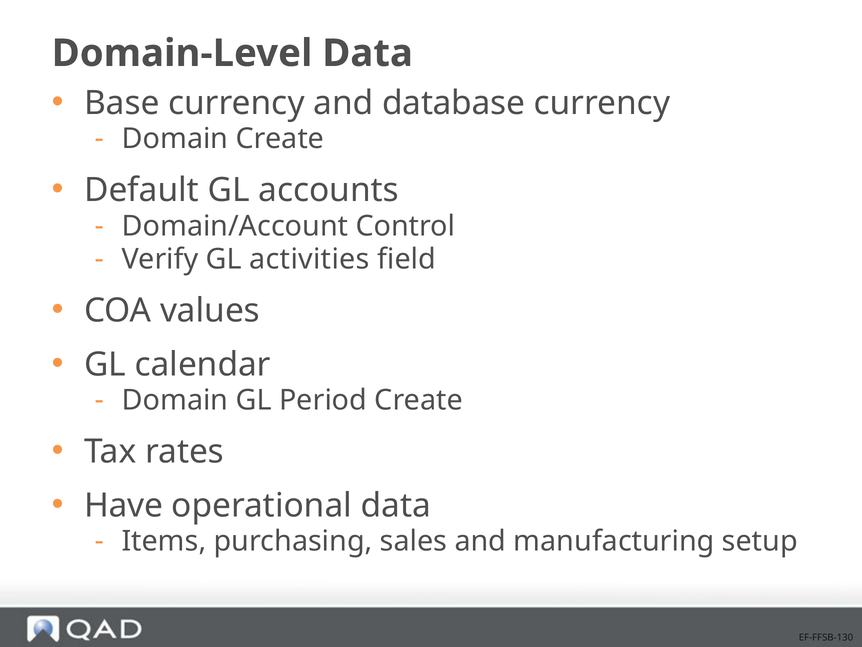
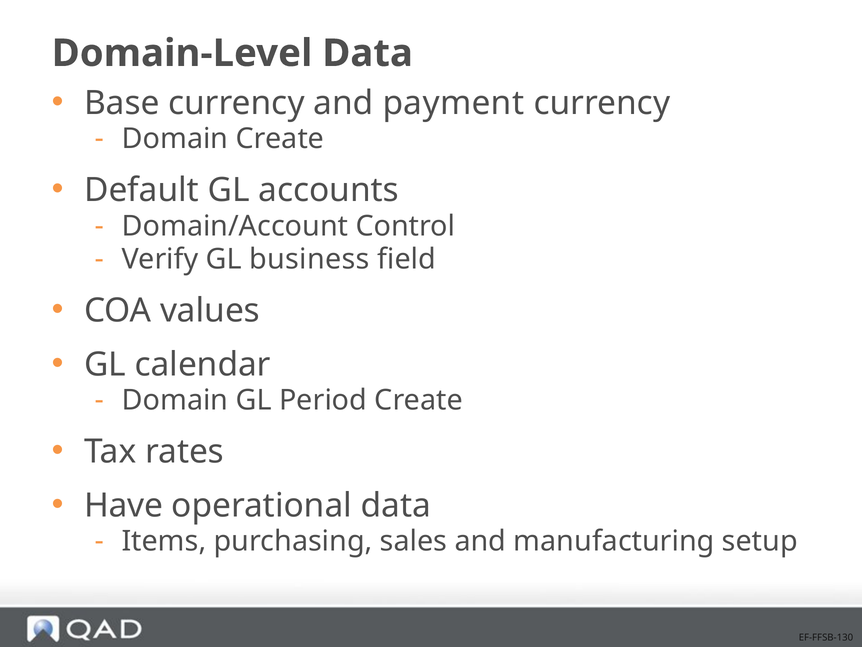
database: database -> payment
activities: activities -> business
